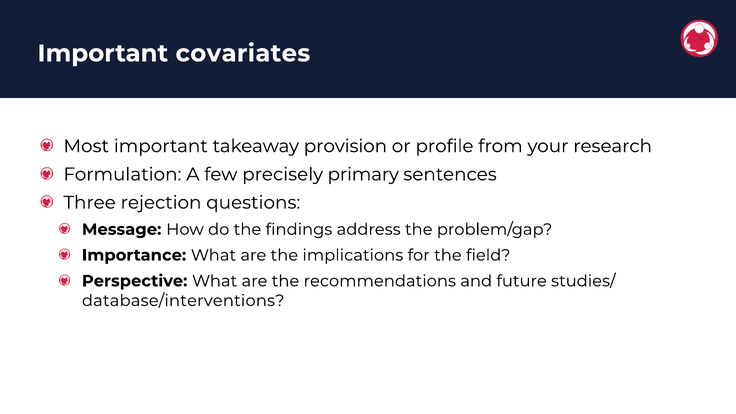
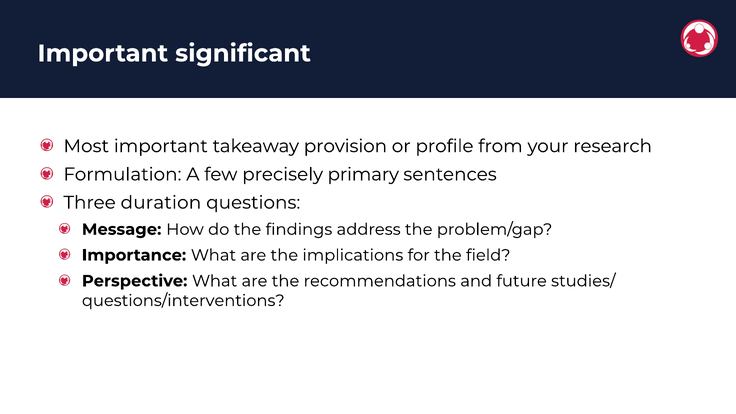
covariates: covariates -> significant
rejection: rejection -> duration
database/interventions: database/interventions -> questions/interventions
